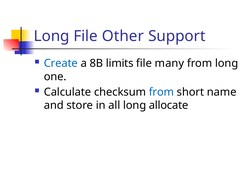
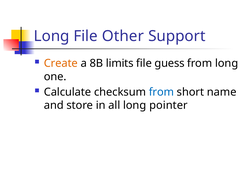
Create colour: blue -> orange
many: many -> guess
allocate: allocate -> pointer
